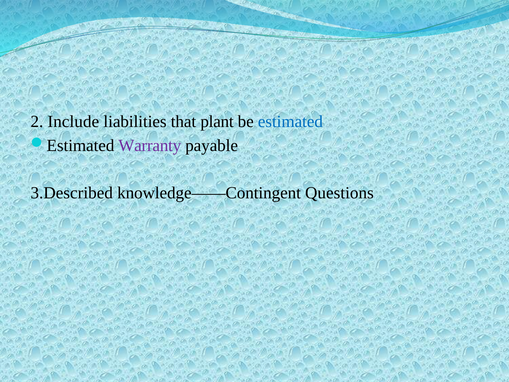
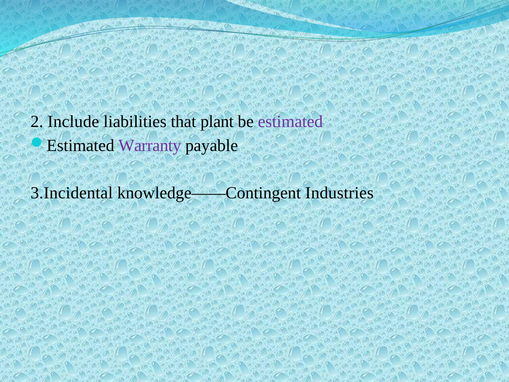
estimated colour: blue -> purple
3.Described: 3.Described -> 3.Incidental
Questions: Questions -> Industries
